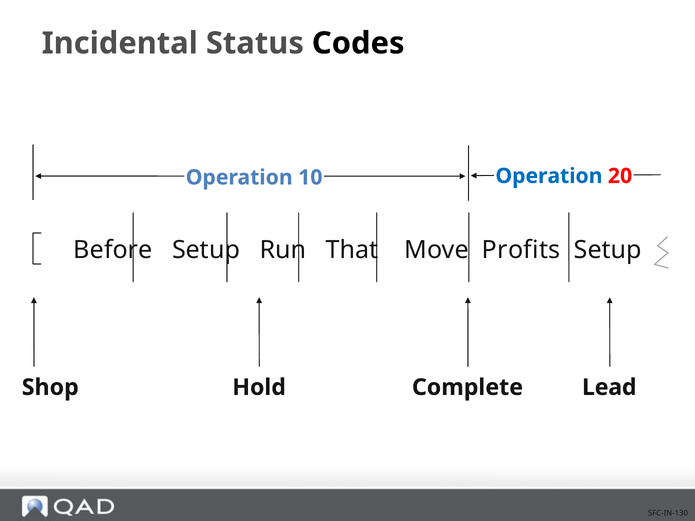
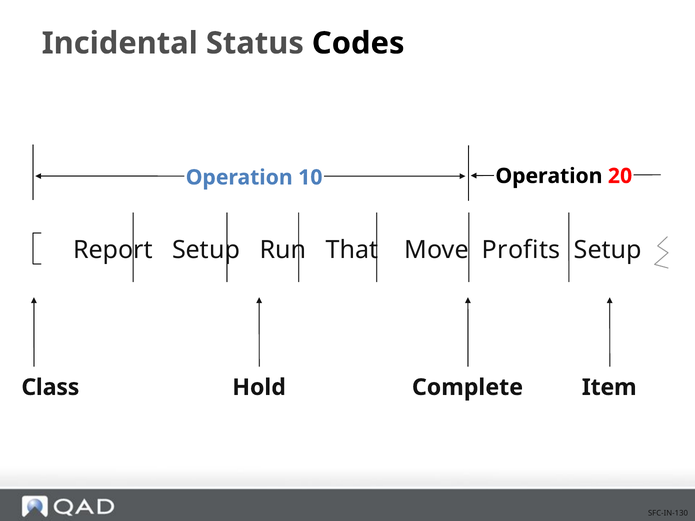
Operation at (549, 176) colour: blue -> black
Before: Before -> Report
Shop: Shop -> Class
Lead: Lead -> Item
